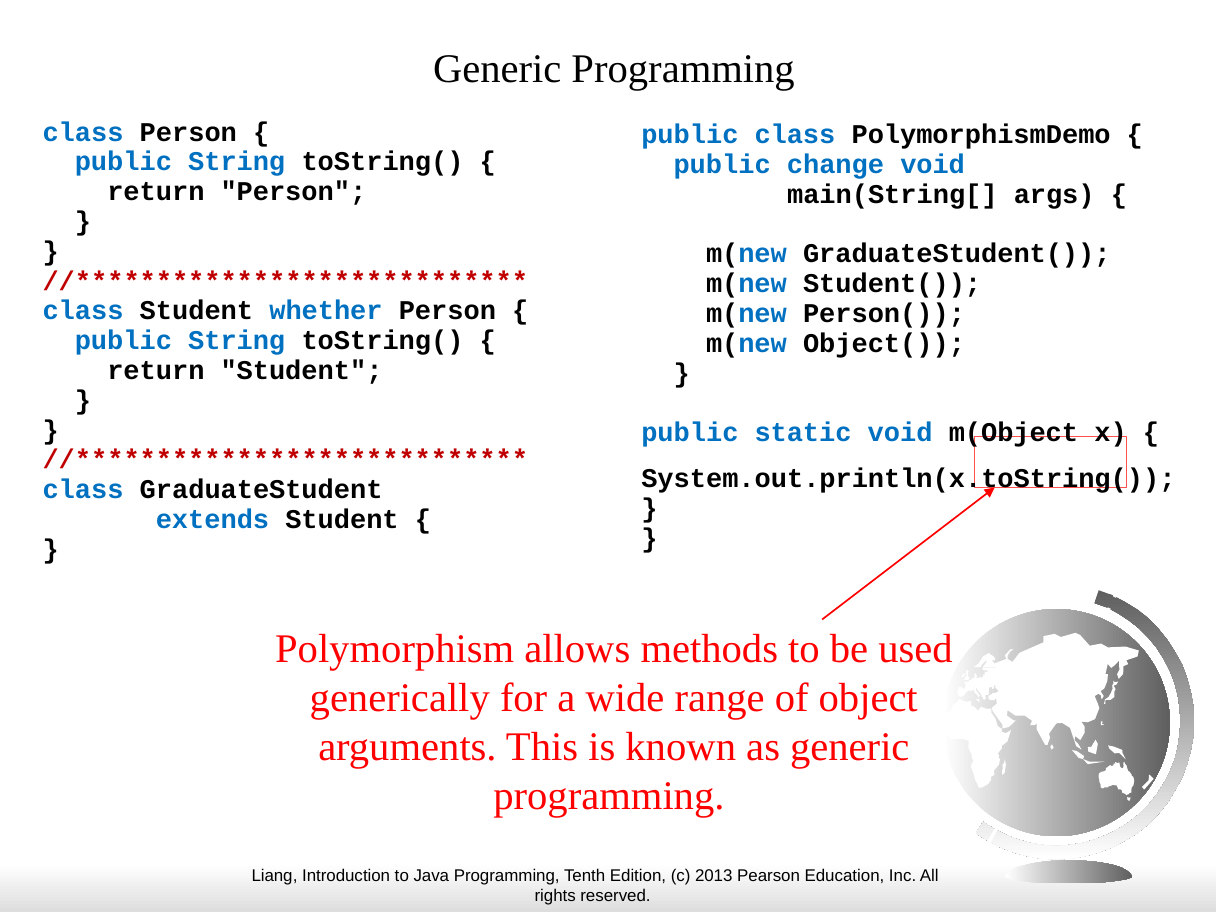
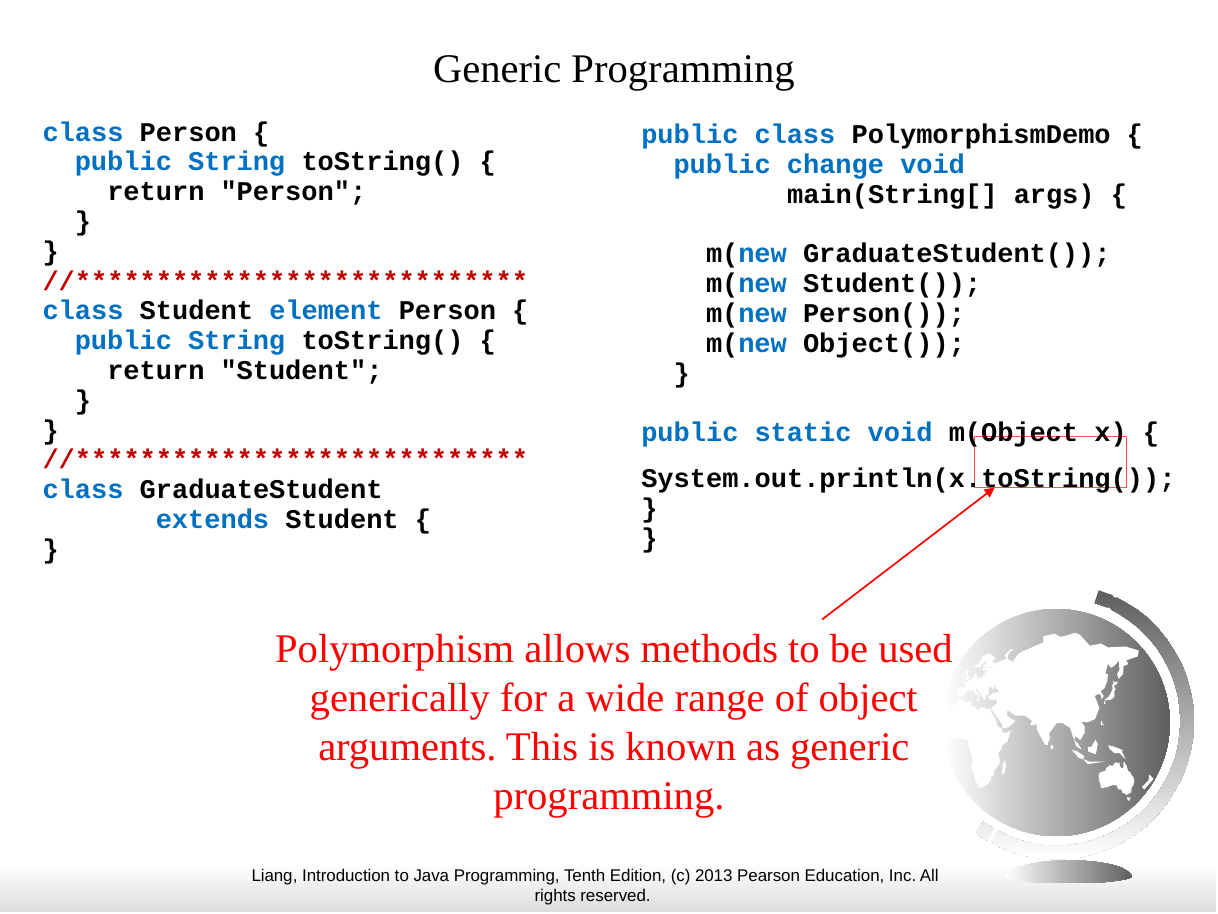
whether: whether -> element
